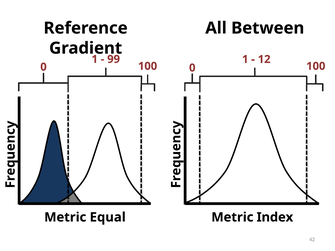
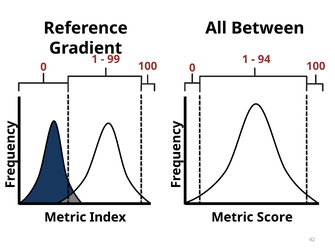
12: 12 -> 94
Equal: Equal -> Index
Index: Index -> Score
